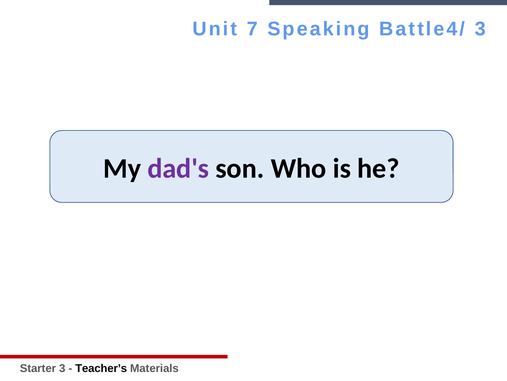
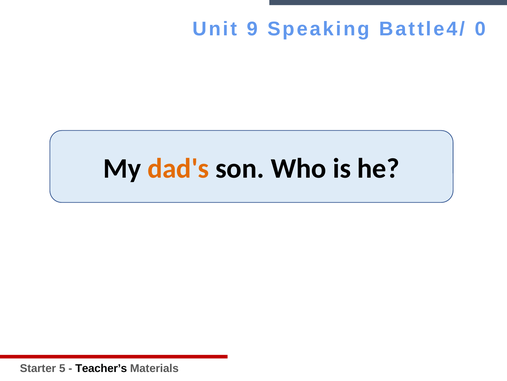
7: 7 -> 9
Battle4/ 3: 3 -> 0
dad's colour: purple -> orange
Starter 3: 3 -> 5
